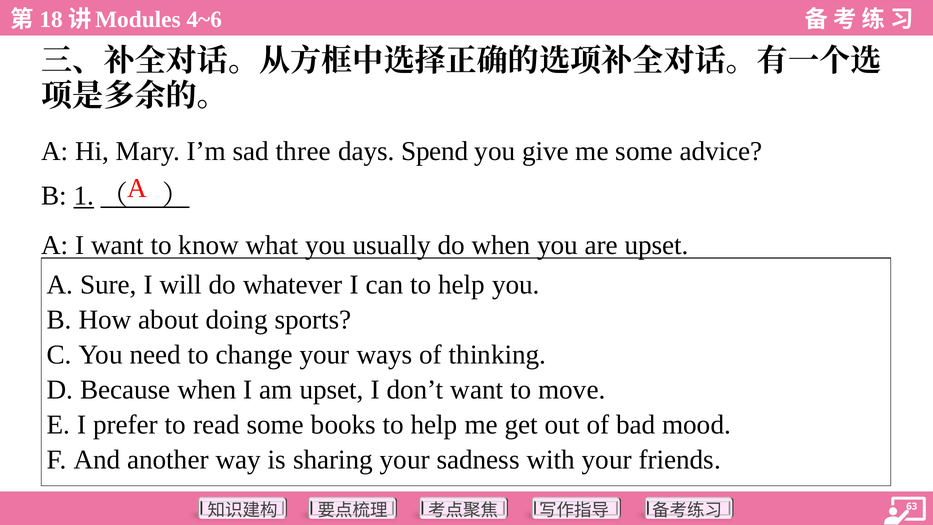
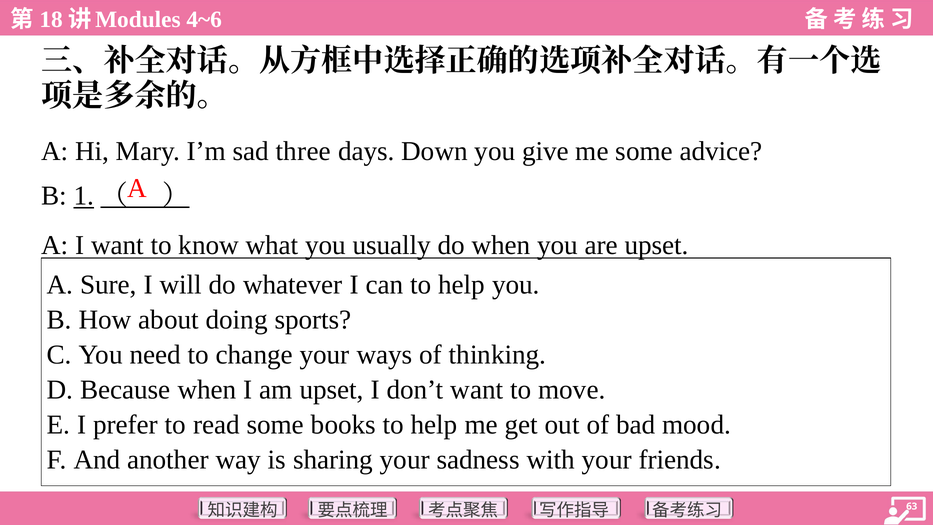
Spend: Spend -> Down
